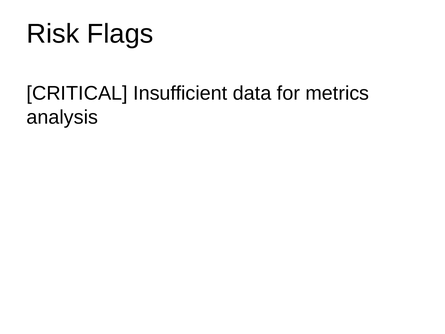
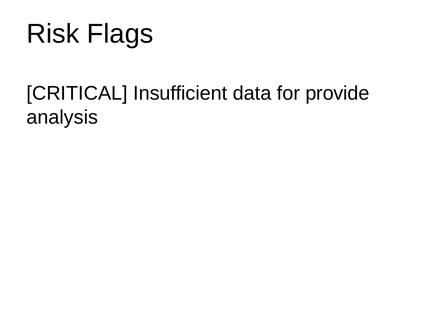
metrics: metrics -> provide
